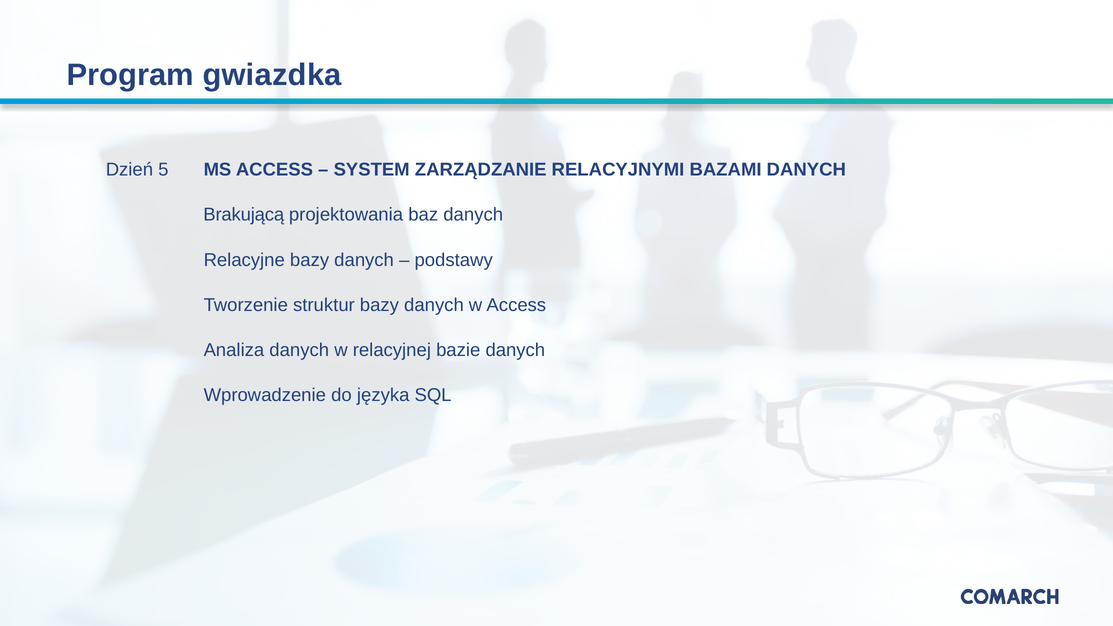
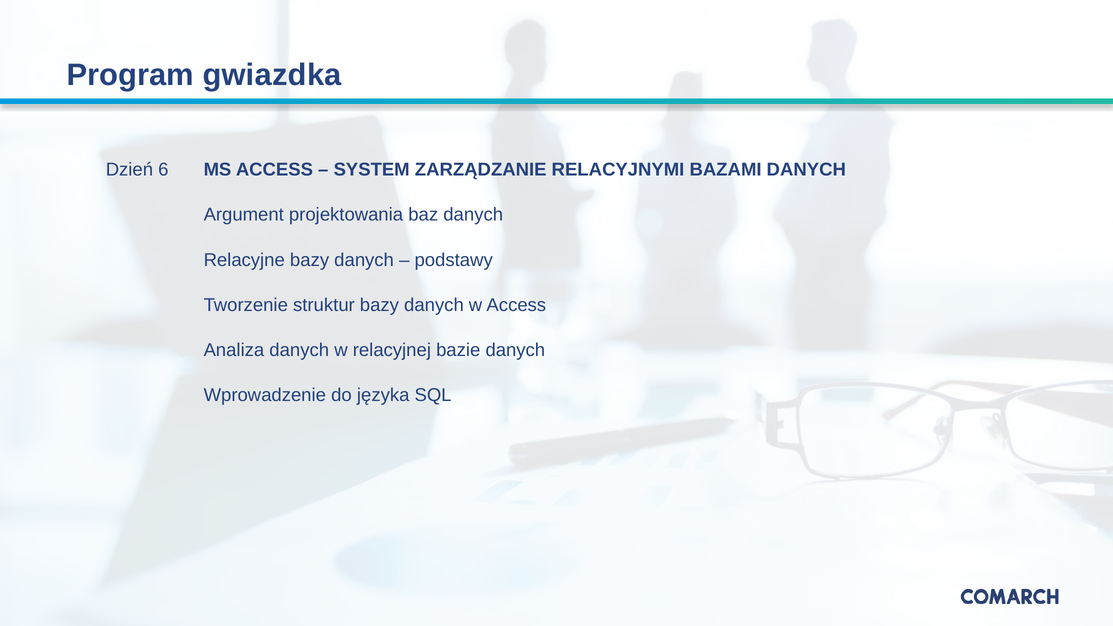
5: 5 -> 6
Brakującą: Brakującą -> Argument
